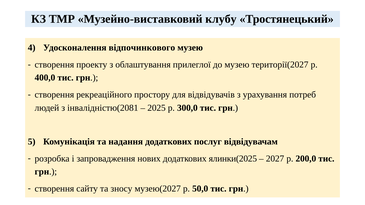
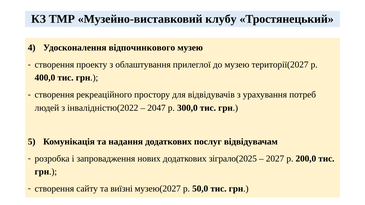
інвалідністю(2081: інвалідністю(2081 -> інвалідністю(2022
2025: 2025 -> 2047
ялинки(2025: ялинки(2025 -> зіграло(2025
зносу: зносу -> виїзні
